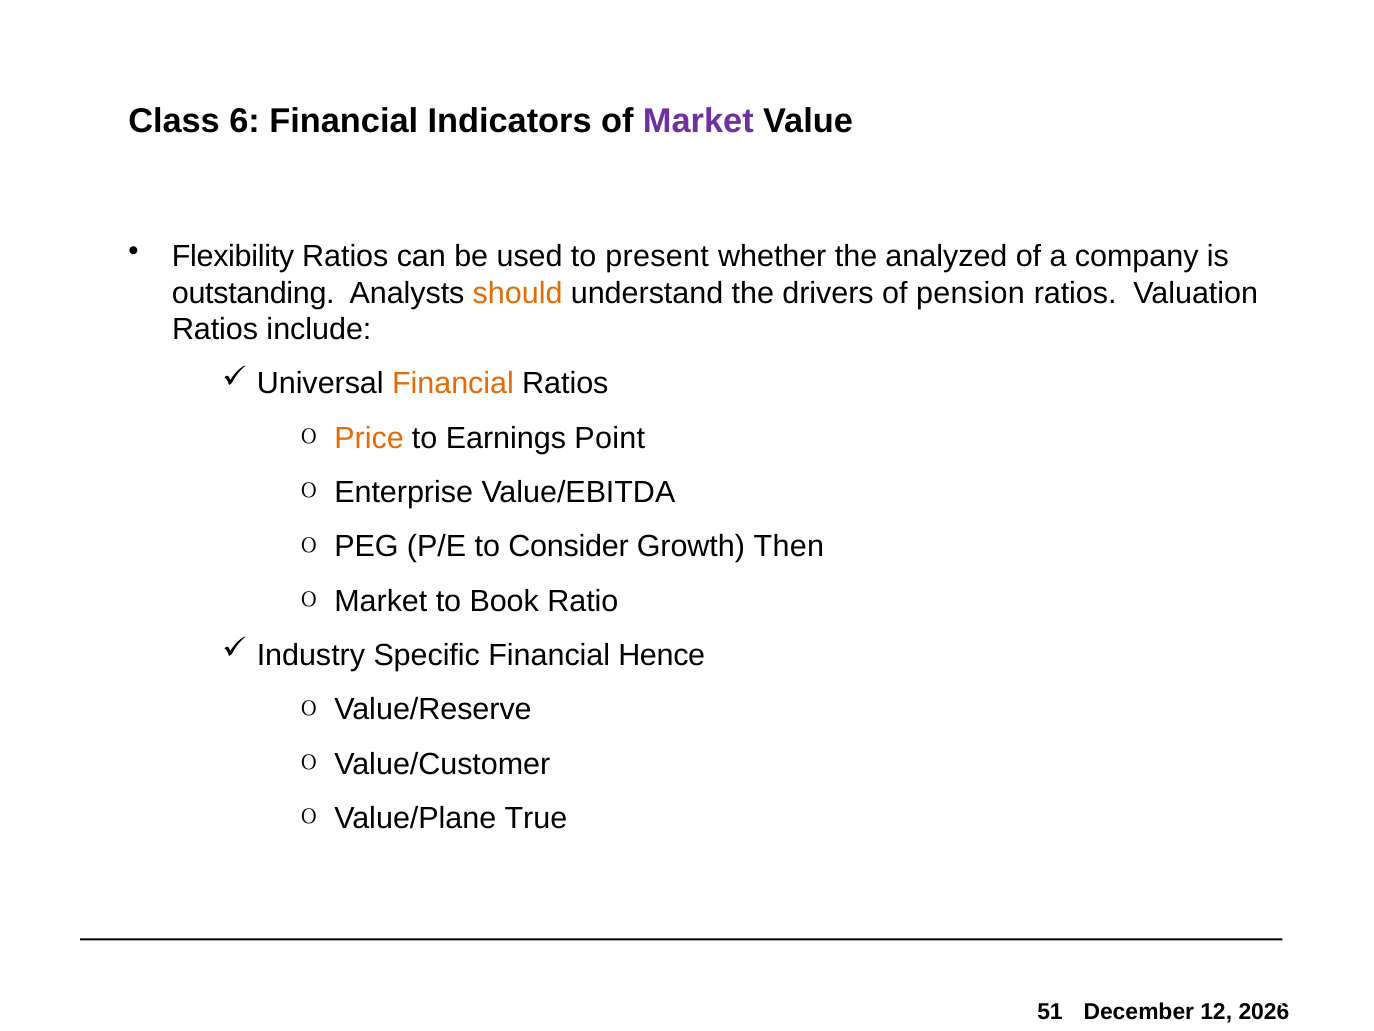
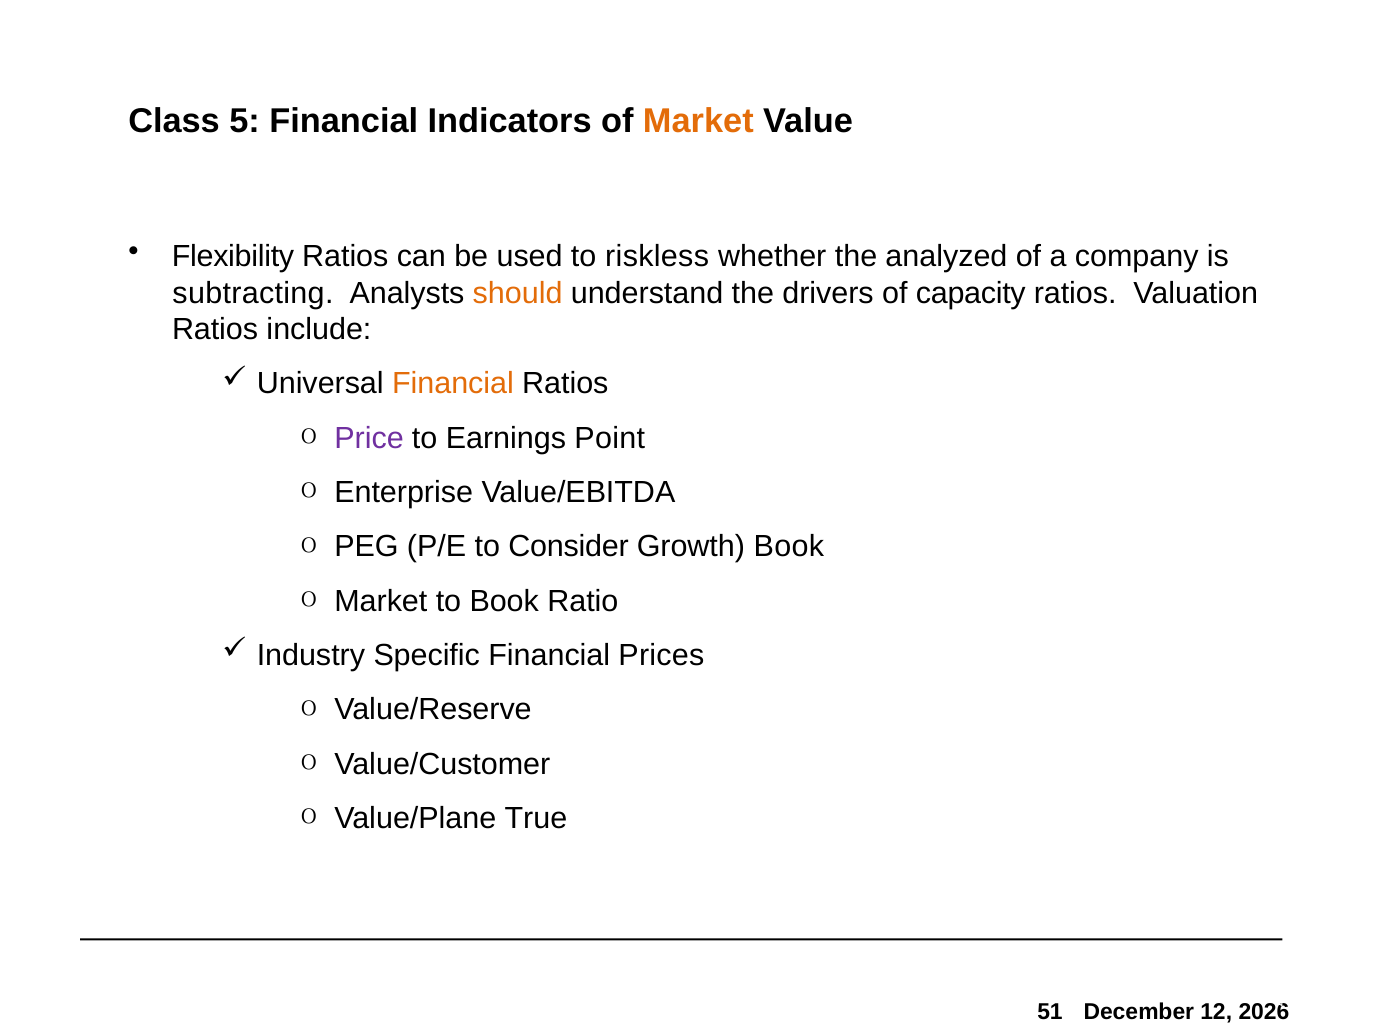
6: 6 -> 5
Market at (698, 122) colour: purple -> orange
present: present -> riskless
outstanding: outstanding -> subtracting
pension: pension -> capacity
Price colour: orange -> purple
Growth Then: Then -> Book
Hence: Hence -> Prices
